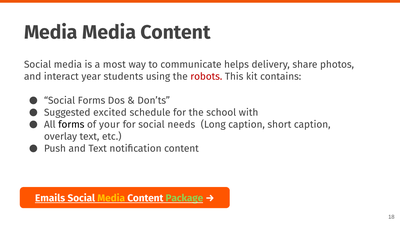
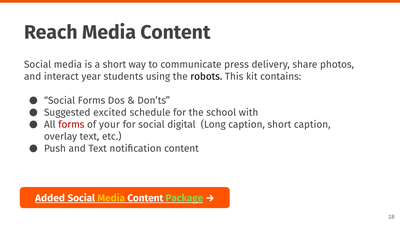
Media at (51, 32): Media -> Reach
a most: most -> short
helps: helps -> press
robots colour: red -> black
forms at (71, 125) colour: black -> red
needs: needs -> digital
Emails: Emails -> Added
